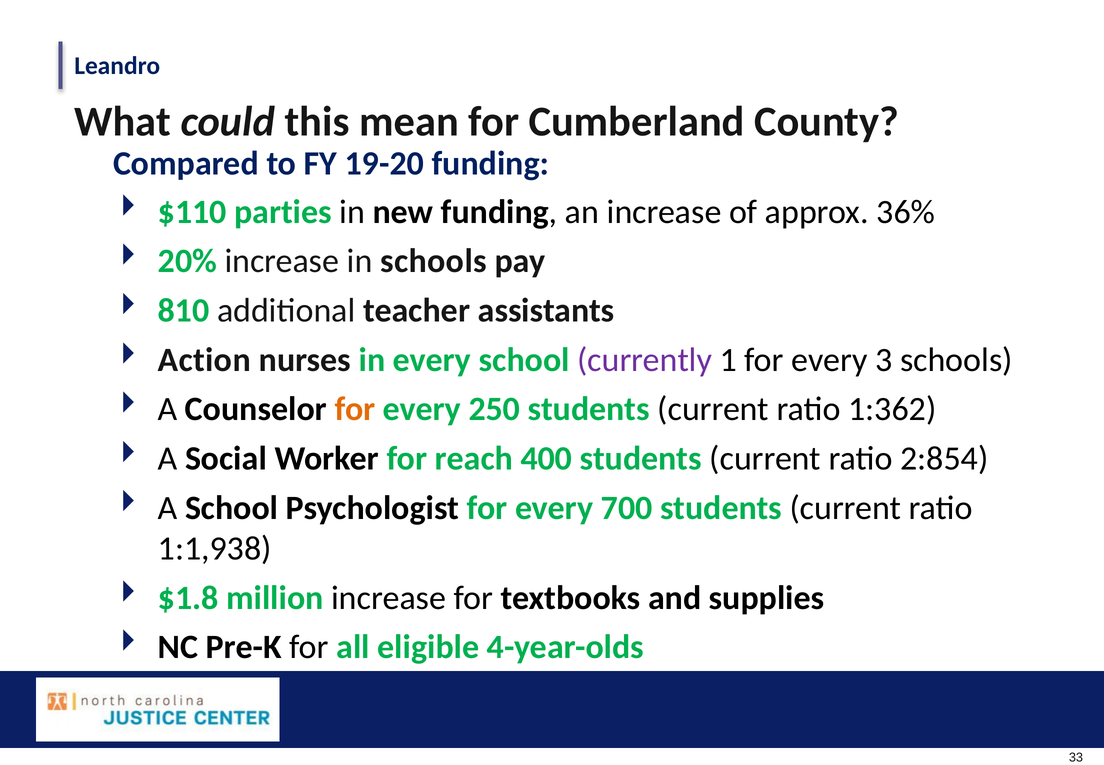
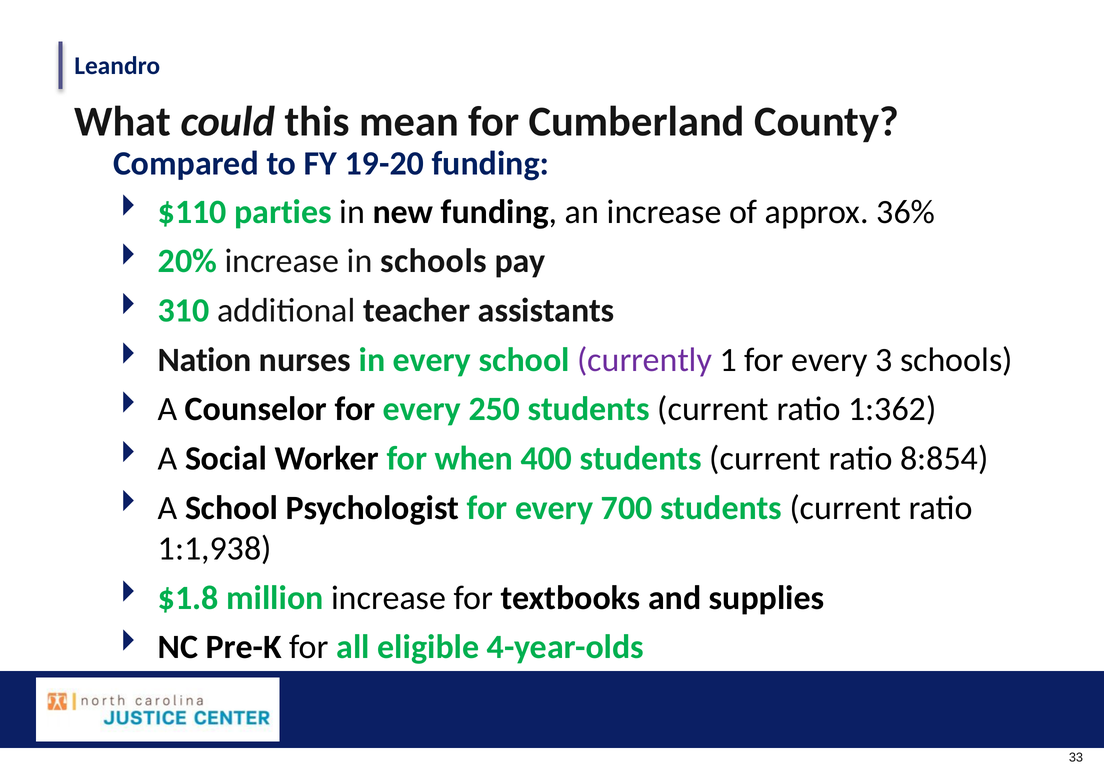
810: 810 -> 310
Action: Action -> Nation
for at (355, 409) colour: orange -> black
reach: reach -> when
2:854: 2:854 -> 8:854
